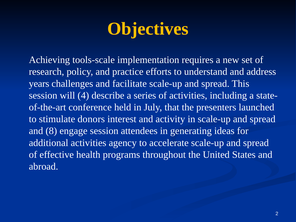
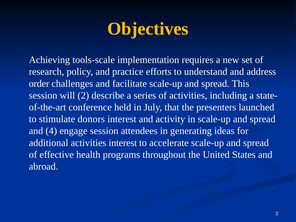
years: years -> order
will 4: 4 -> 2
8: 8 -> 4
activities agency: agency -> interest
